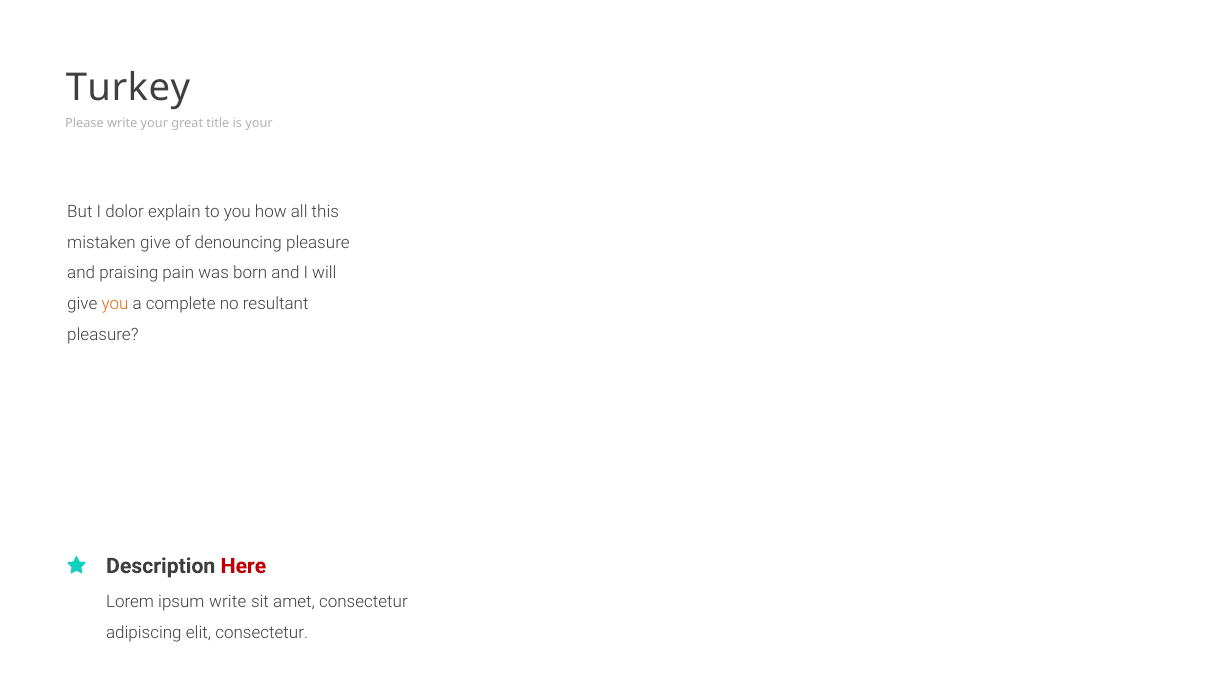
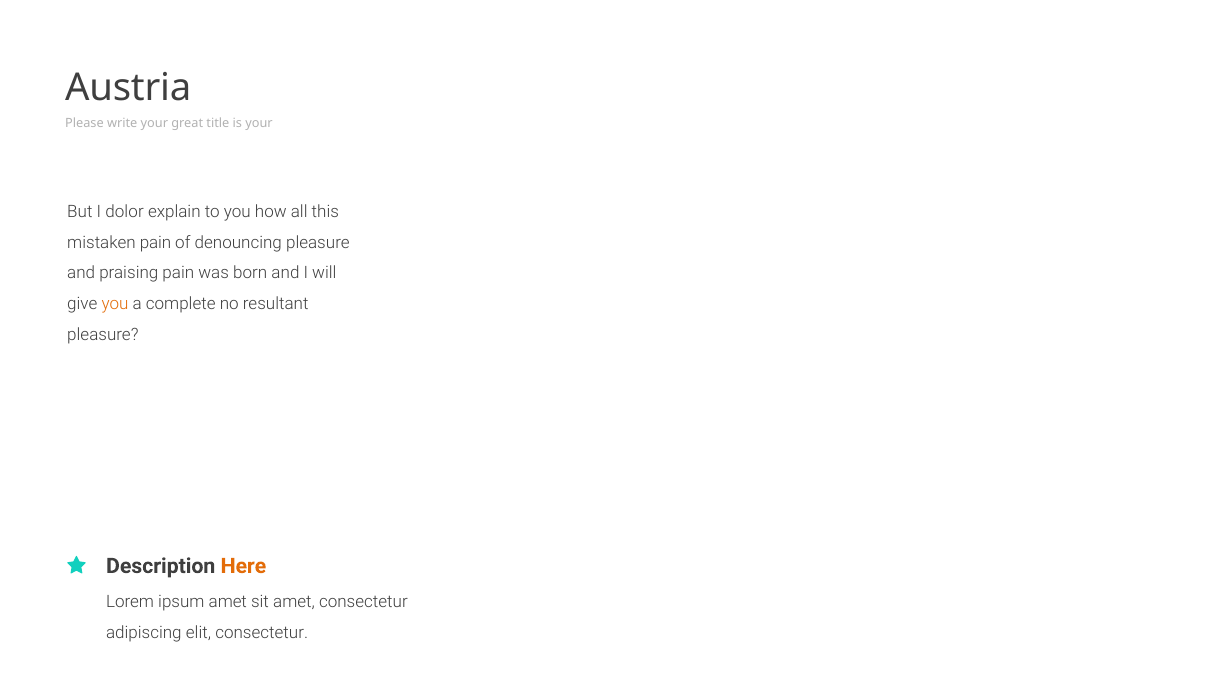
Turkey: Turkey -> Austria
mistaken give: give -> pain
Here colour: red -> orange
ipsum write: write -> amet
